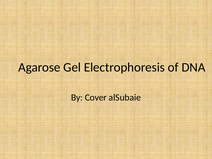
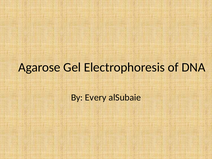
Cover: Cover -> Every
